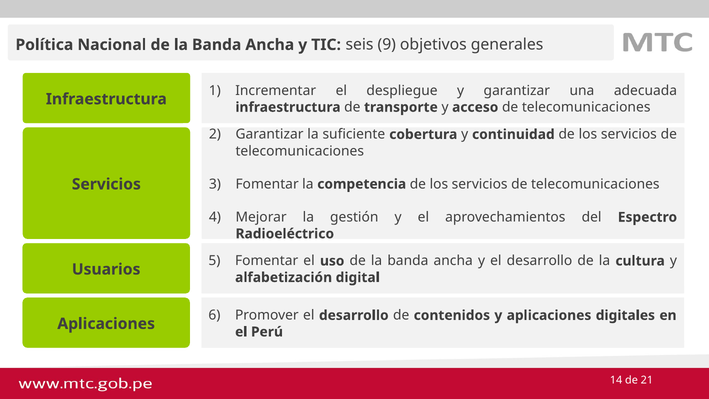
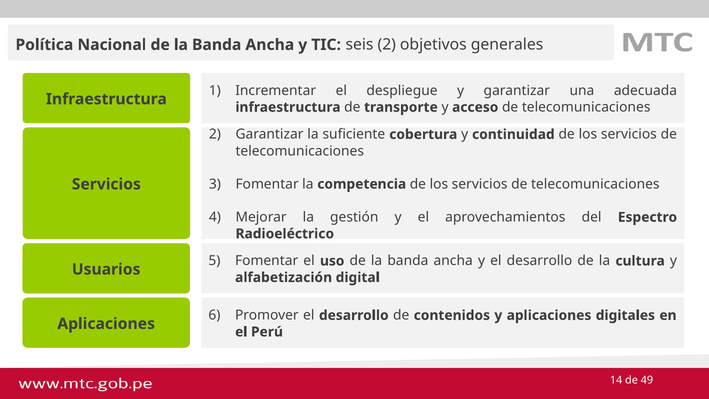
seis 9: 9 -> 2
21: 21 -> 49
